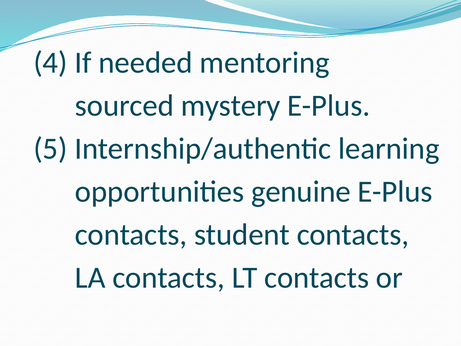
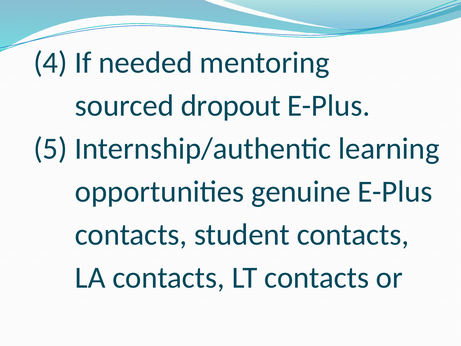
mystery: mystery -> dropout
